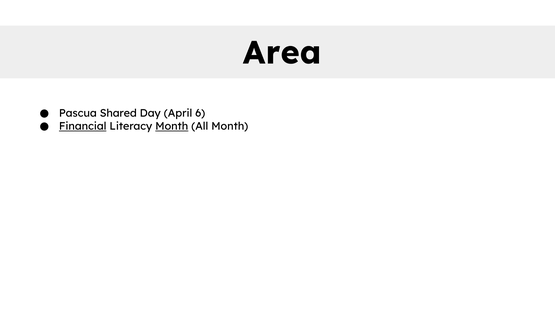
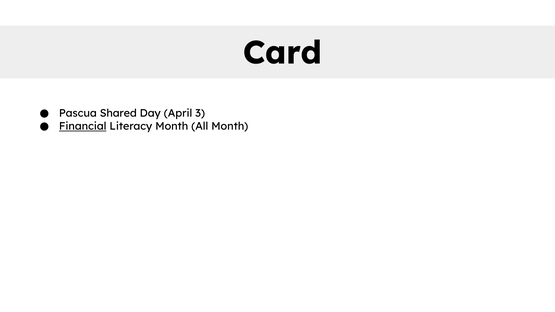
Area: Area -> Card
6: 6 -> 3
Month at (172, 126) underline: present -> none
